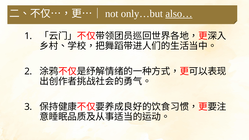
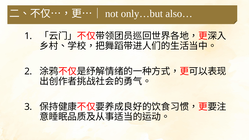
also… underline: present -> none
